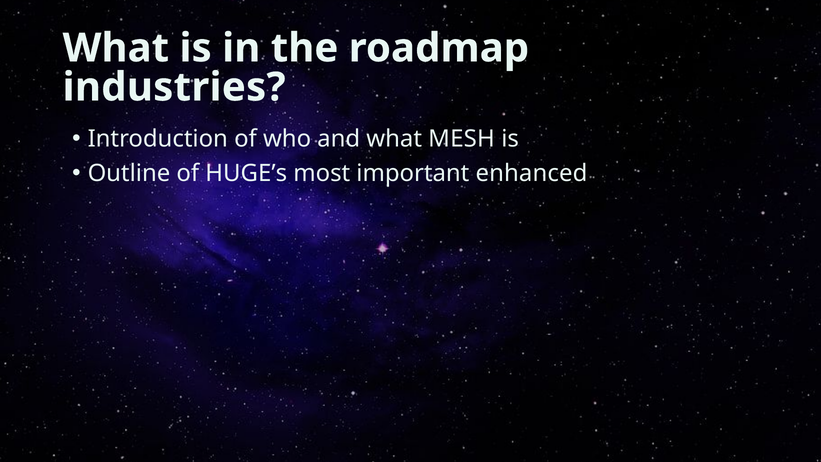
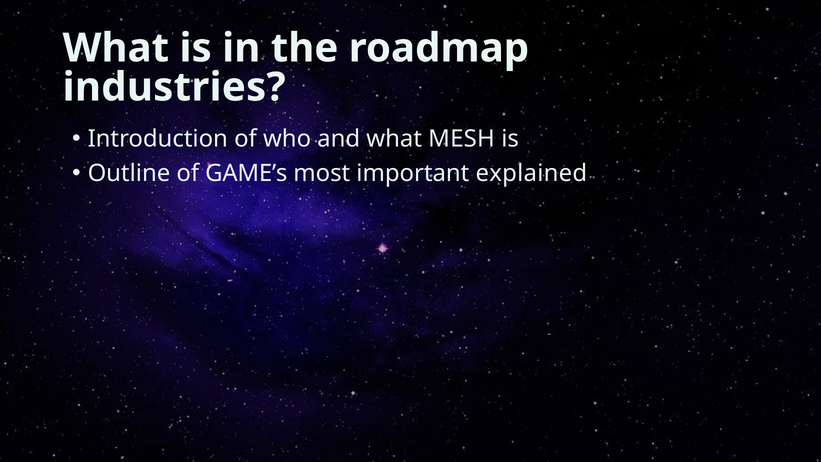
HUGE’s: HUGE’s -> GAME’s
enhanced: enhanced -> explained
